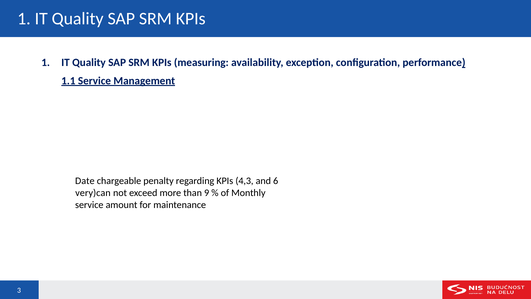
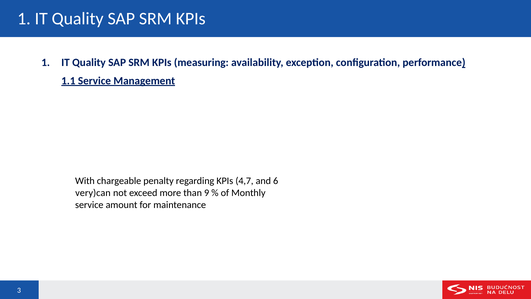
Date: Date -> With
4,3: 4,3 -> 4,7
